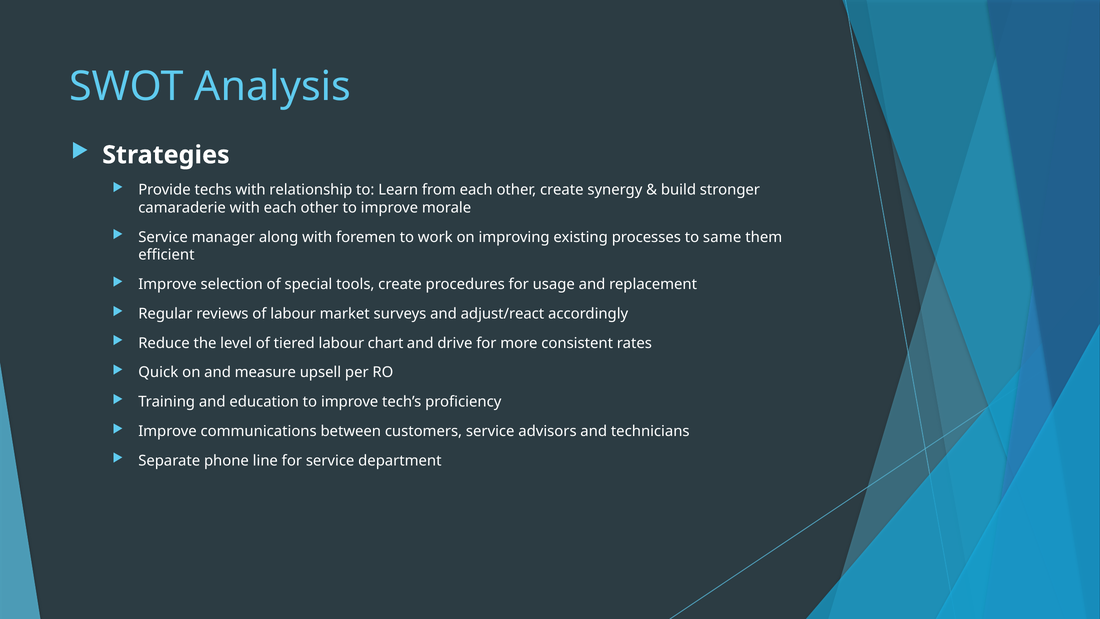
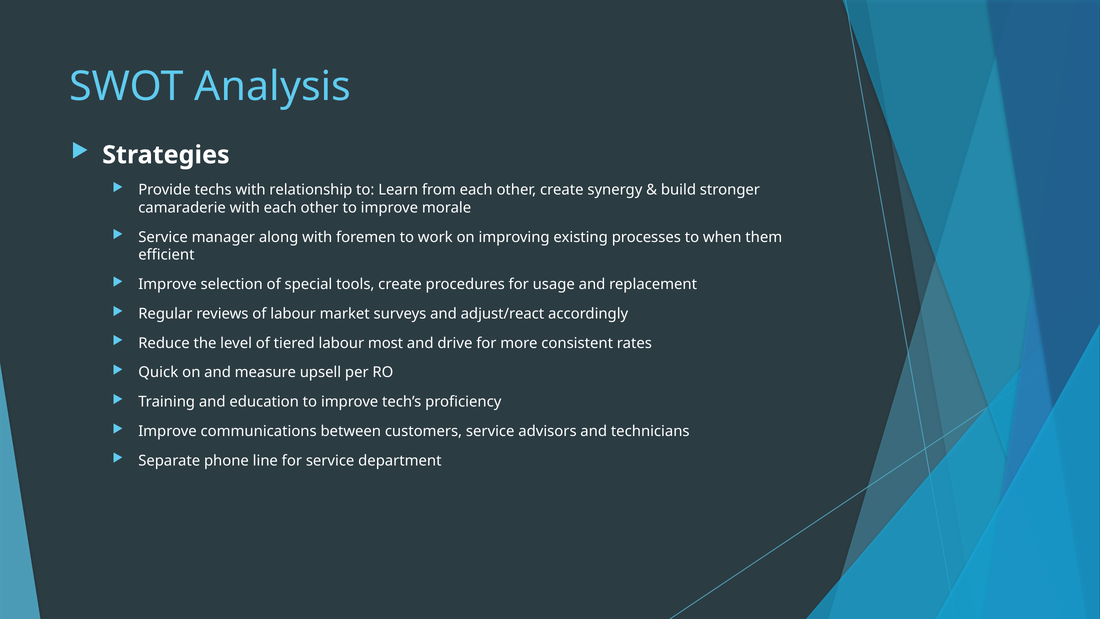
same: same -> when
chart: chart -> most
